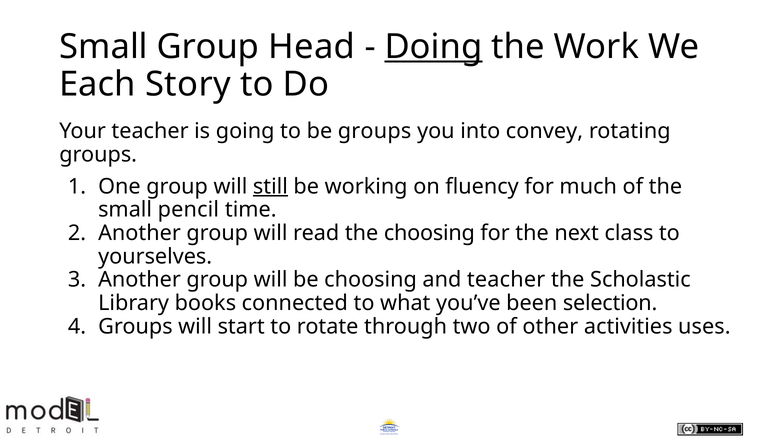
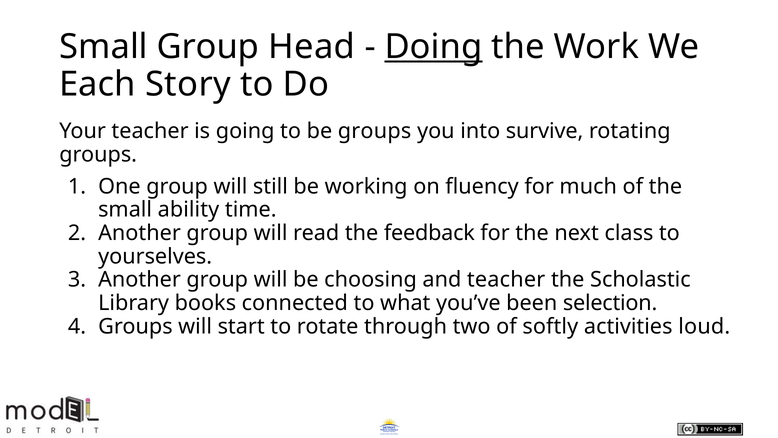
convey: convey -> survive
still underline: present -> none
pencil: pencil -> ability
the choosing: choosing -> feedback
other: other -> softly
uses: uses -> loud
